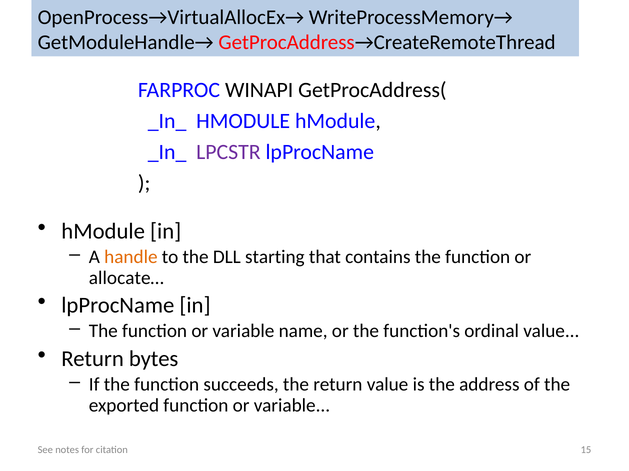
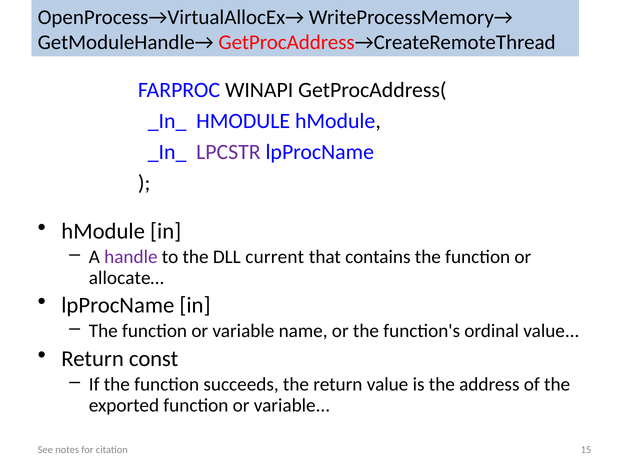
handle colour: orange -> purple
starting: starting -> current
bytes: bytes -> const
